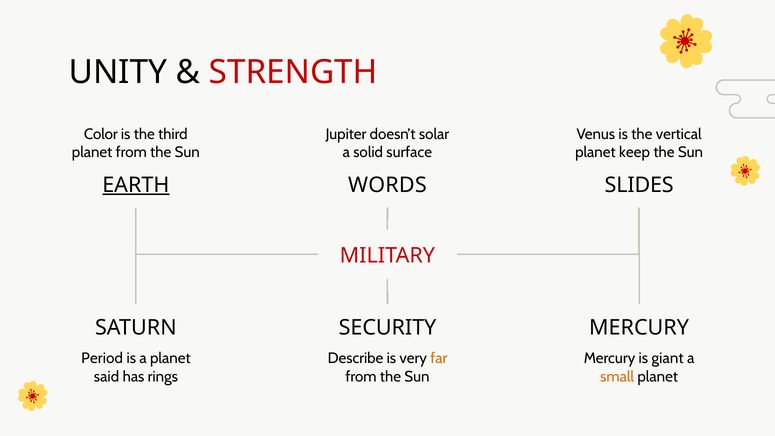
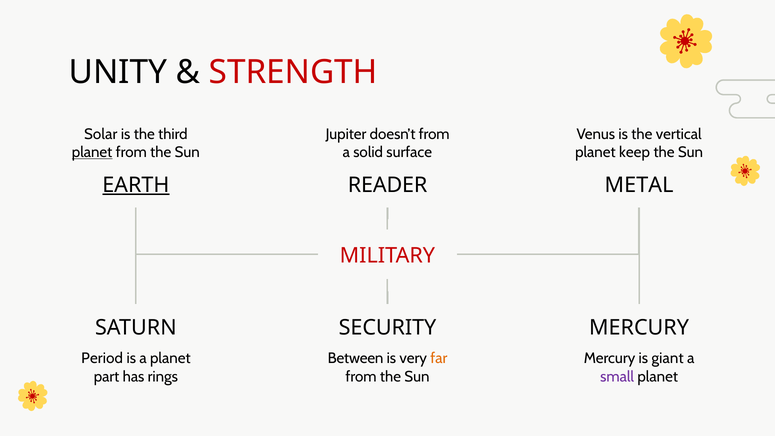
Color: Color -> Solar
doesn’t solar: solar -> from
planet at (92, 152) underline: none -> present
WORDS: WORDS -> READER
SLIDES: SLIDES -> METAL
Describe: Describe -> Between
said: said -> part
small colour: orange -> purple
